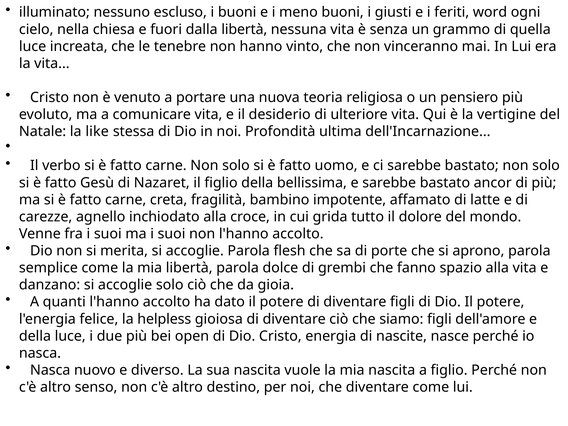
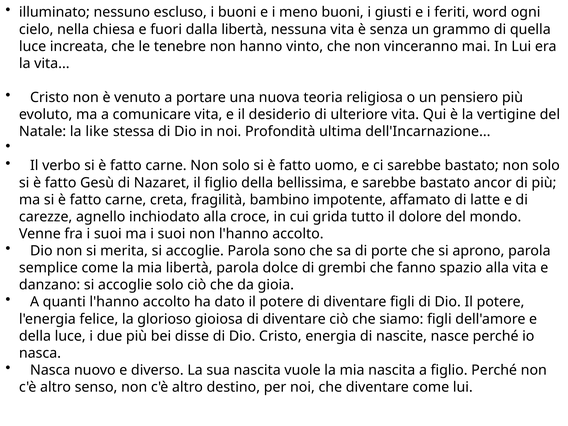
flesh: flesh -> sono
helpless: helpless -> glorioso
open: open -> disse
